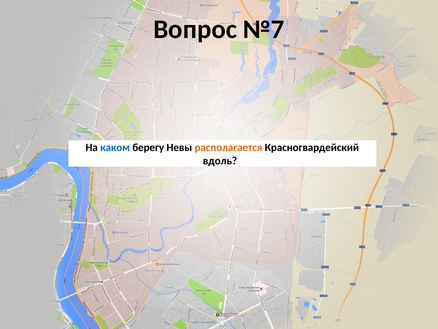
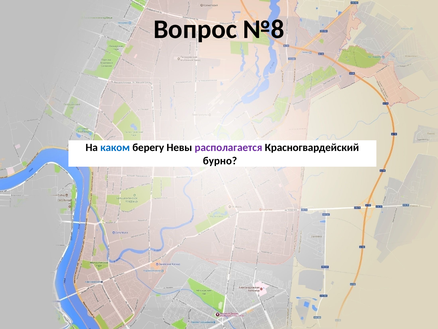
№7: №7 -> №8
располагается colour: orange -> purple
вдоль: вдоль -> бурно
